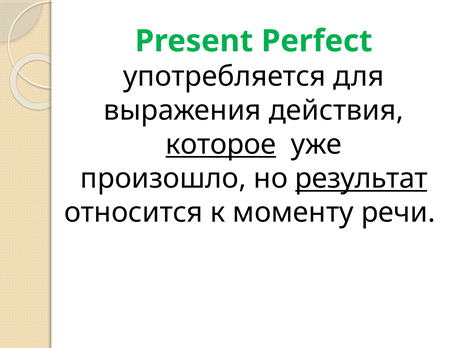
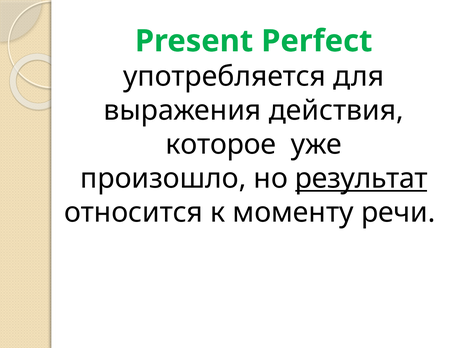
которое underline: present -> none
